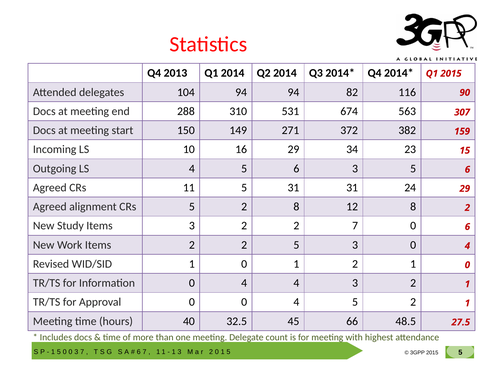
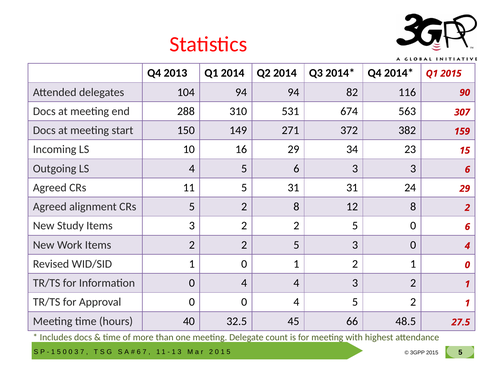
3 5: 5 -> 3
3 2 2 7: 7 -> 5
